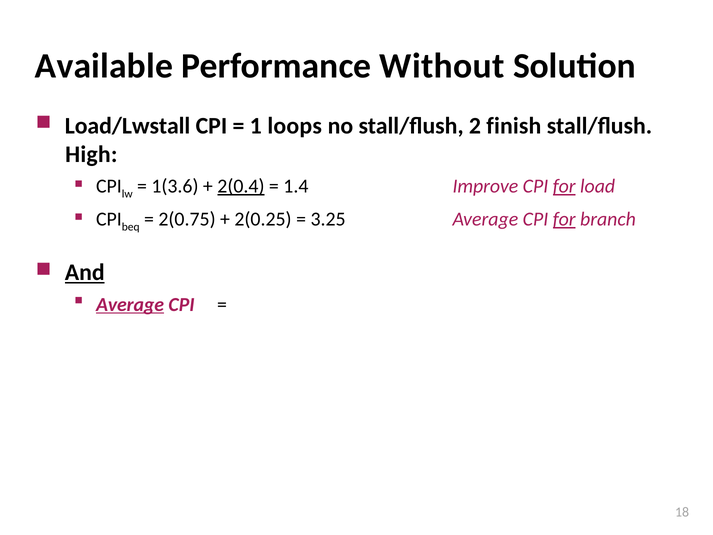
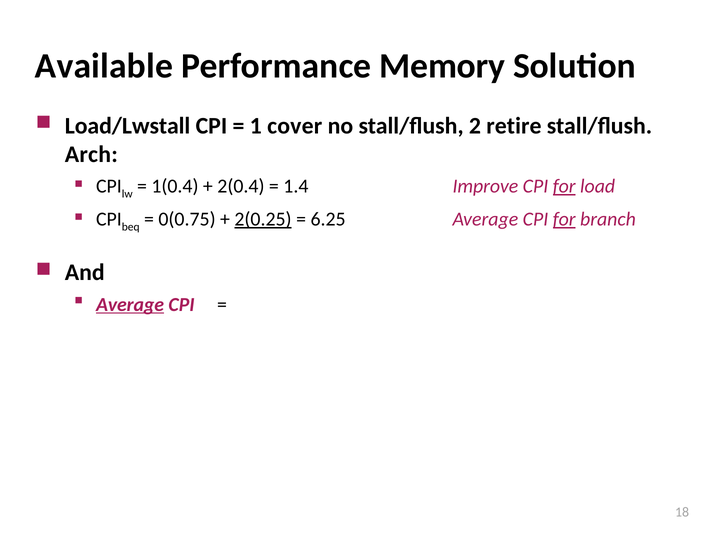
Without: Without -> Memory
loops: loops -> cover
finish: finish -> retire
High: High -> Arch
1(3.6: 1(3.6 -> 1(0.4
2(0.4 underline: present -> none
2(0.75: 2(0.75 -> 0(0.75
2(0.25 underline: none -> present
3.25: 3.25 -> 6.25
And underline: present -> none
